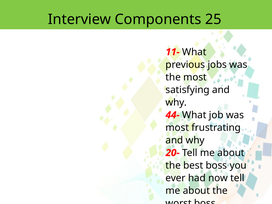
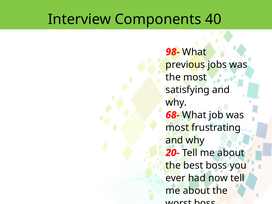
25: 25 -> 40
11-: 11- -> 98-
44-: 44- -> 68-
